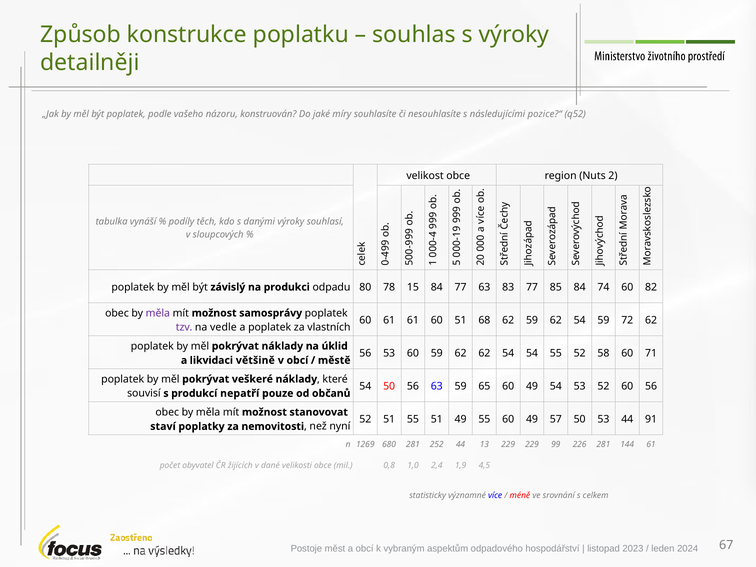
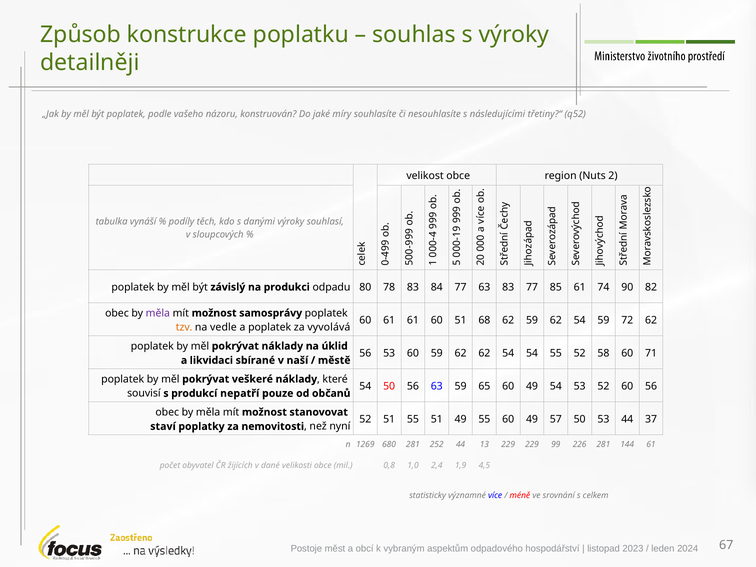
pozice?“: pozice?“ -> třetiny?“
78 15: 15 -> 83
85 84: 84 -> 61
74 60: 60 -> 90
tzv colour: purple -> orange
vlastních: vlastních -> vyvolává
většině: většině -> sbírané
v obcí: obcí -> naší
91: 91 -> 37
